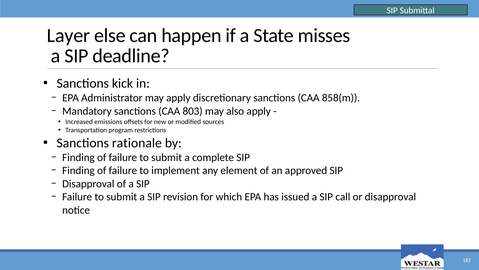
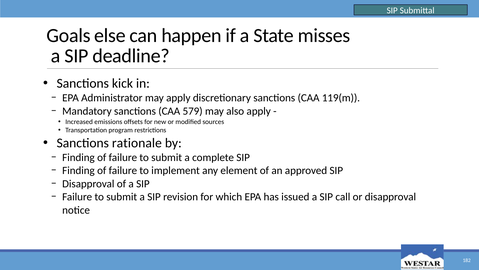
Layer: Layer -> Goals
858(m: 858(m -> 119(m
803: 803 -> 579
